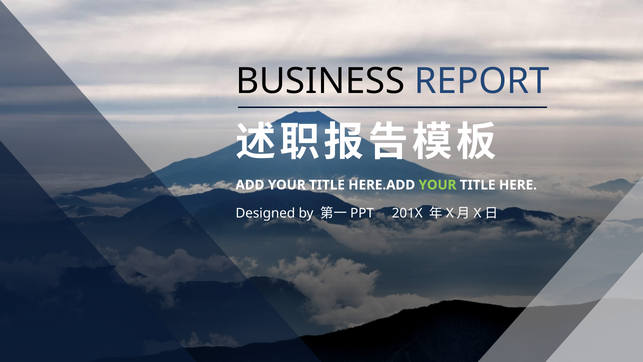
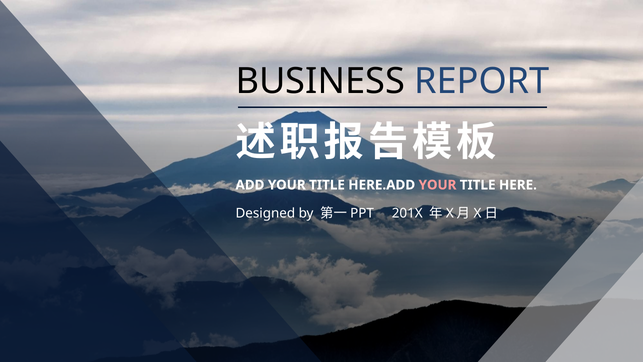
YOUR at (437, 185) colour: light green -> pink
